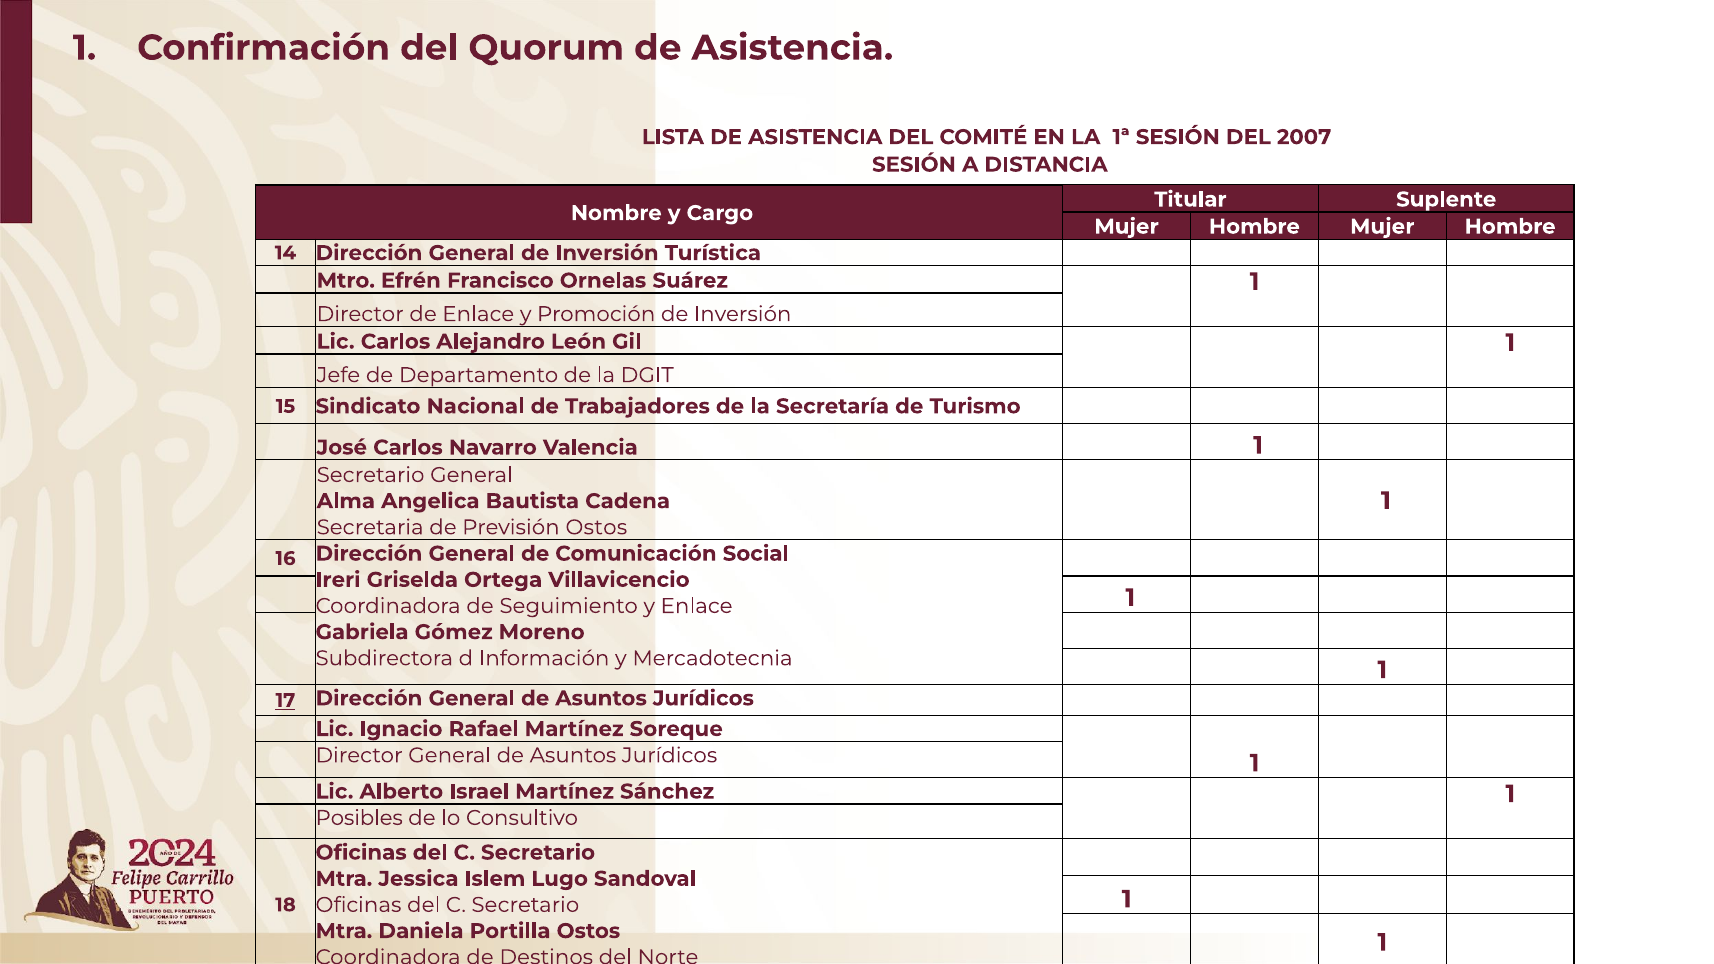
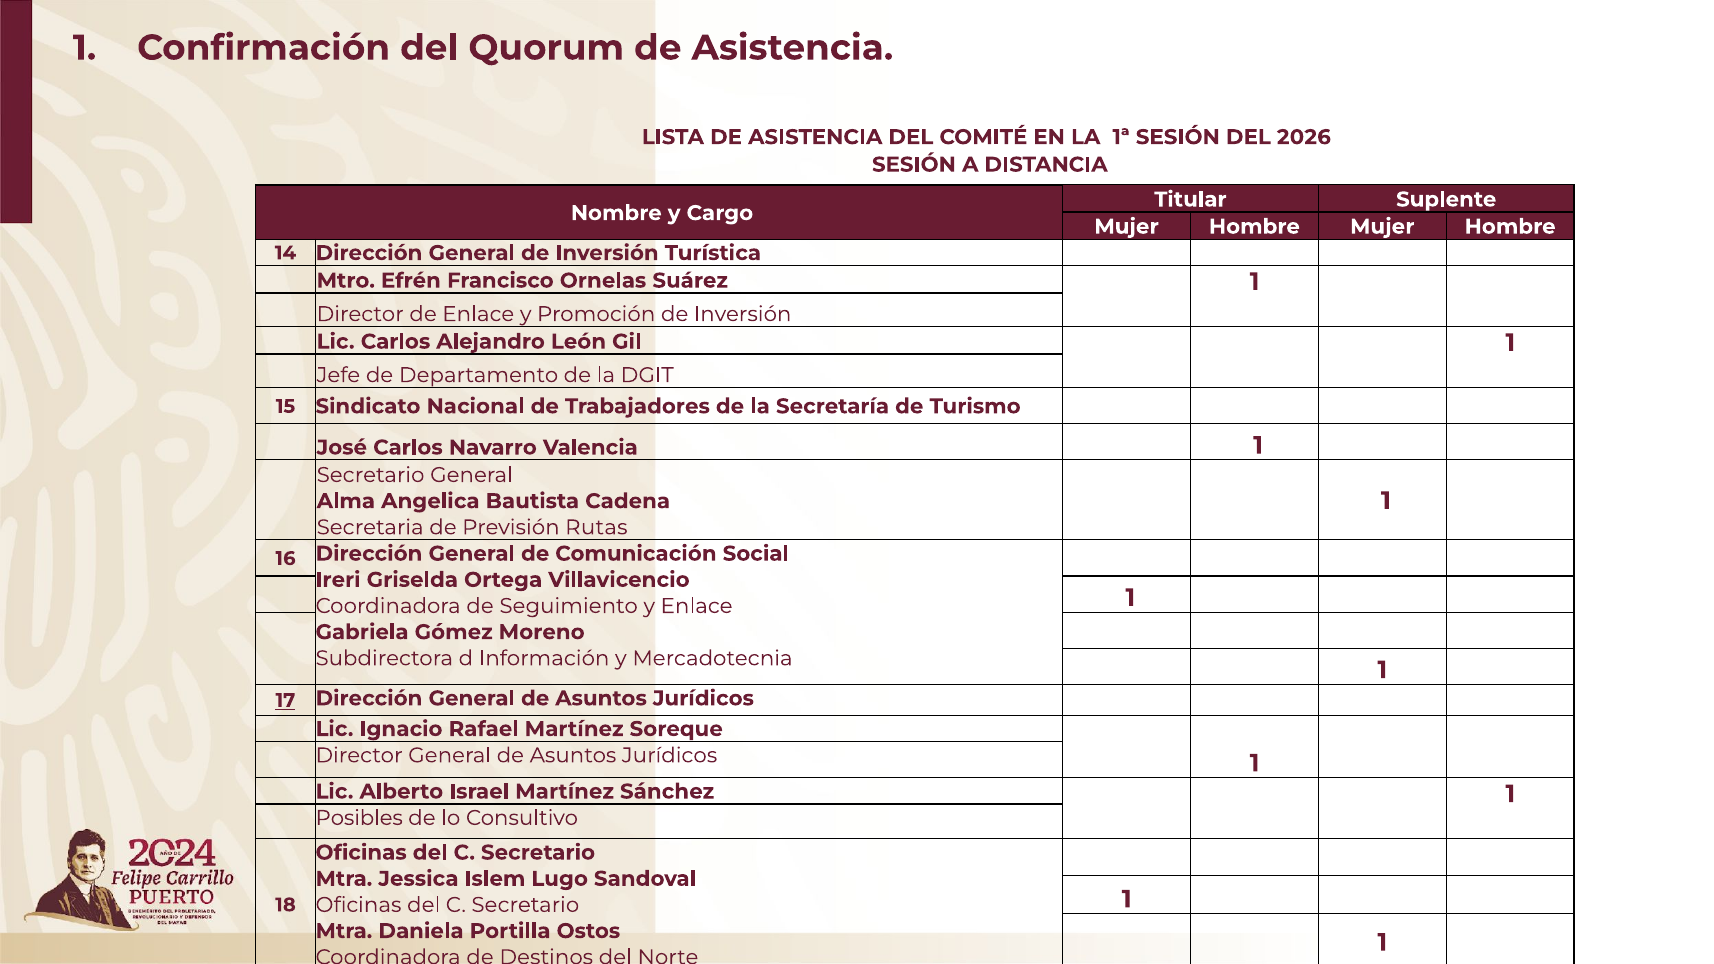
2007: 2007 -> 2026
Previsión Ostos: Ostos -> Rutas
